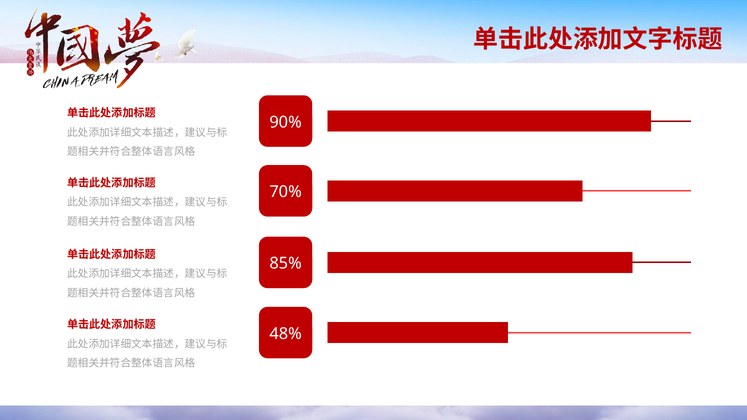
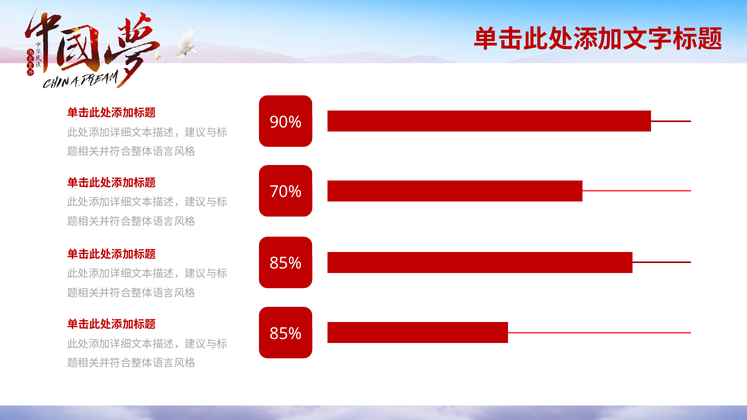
48% at (286, 334): 48% -> 85%
